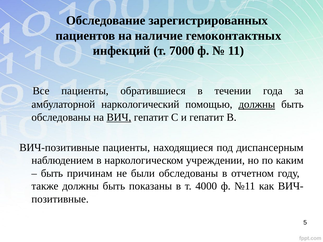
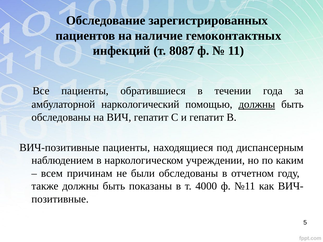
7000: 7000 -> 8087
ВИЧ underline: present -> none
быть at (52, 173): быть -> всем
